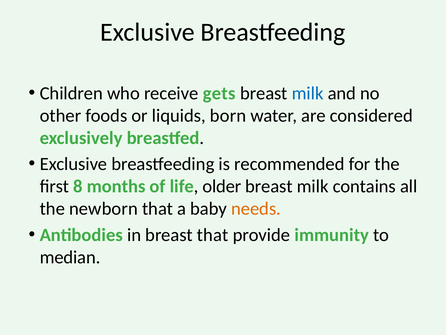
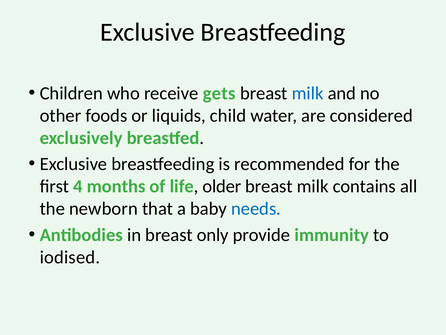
born: born -> child
8: 8 -> 4
needs colour: orange -> blue
breast that: that -> only
median: median -> iodised
